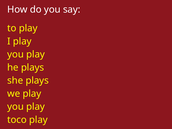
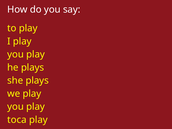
toco: toco -> toca
